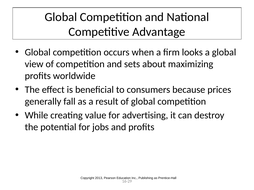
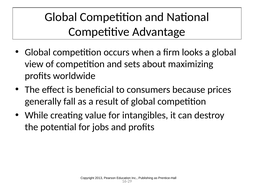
advertising: advertising -> intangibles
